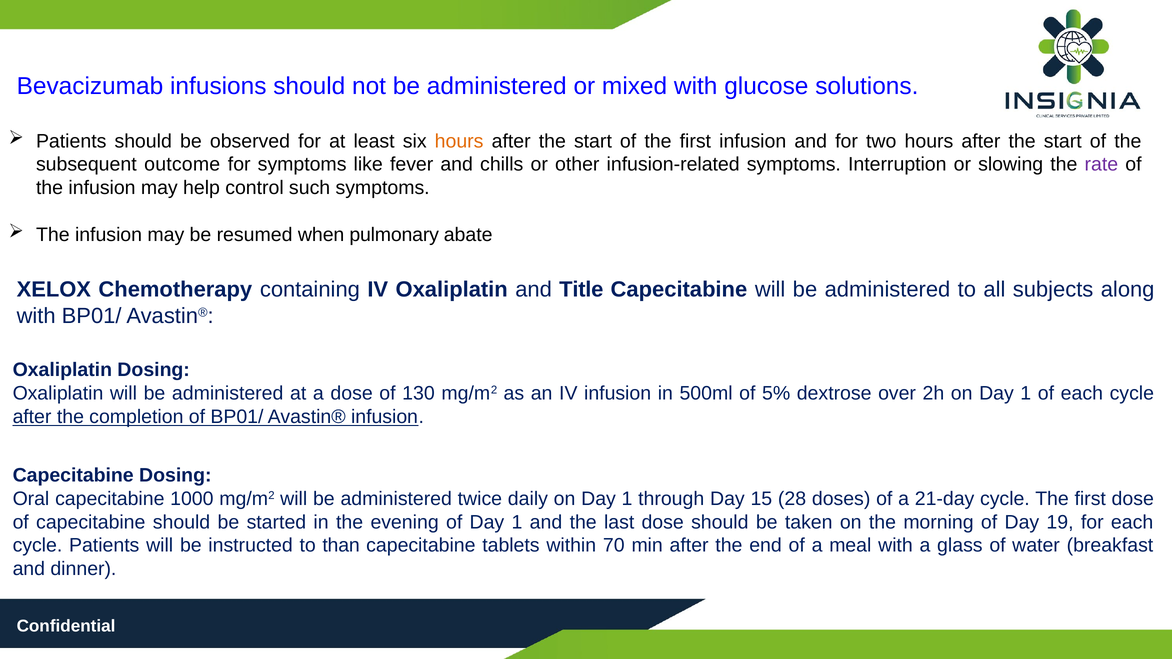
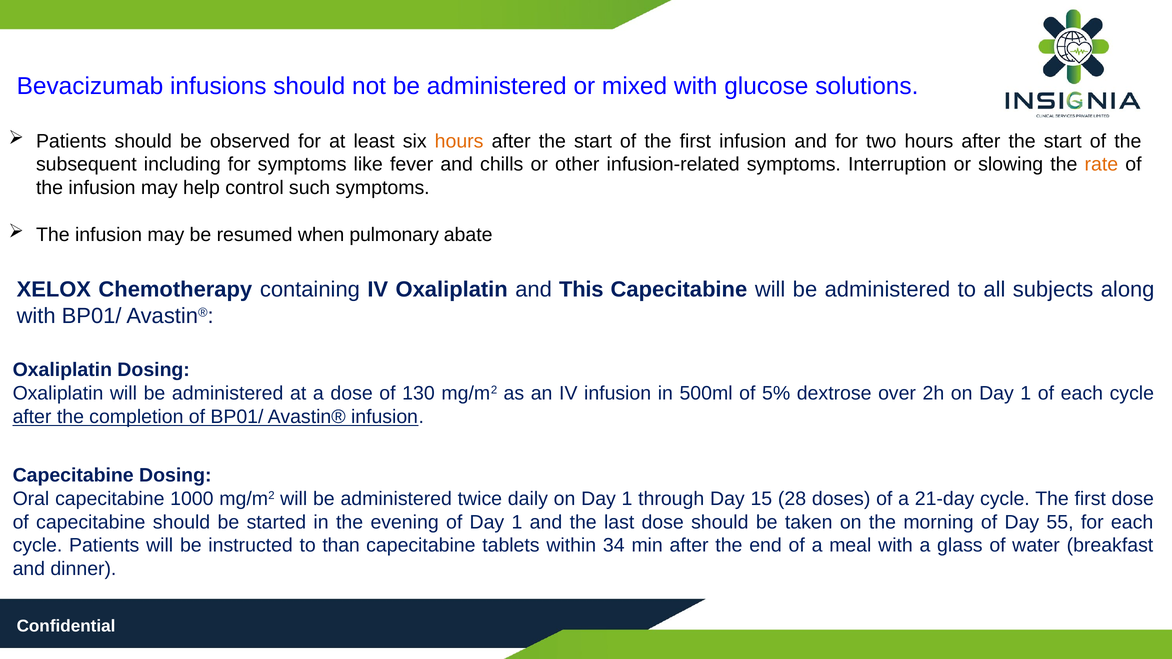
outcome: outcome -> including
rate colour: purple -> orange
Title: Title -> This
19: 19 -> 55
70: 70 -> 34
